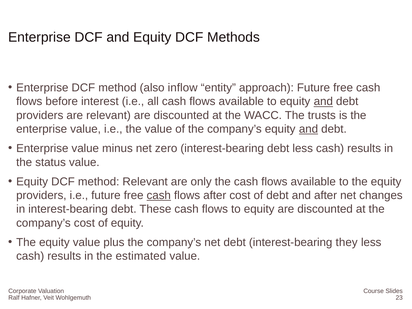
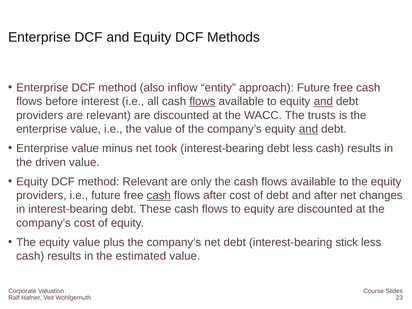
flows at (202, 102) underline: none -> present
zero: zero -> took
status: status -> driven
they: they -> stick
